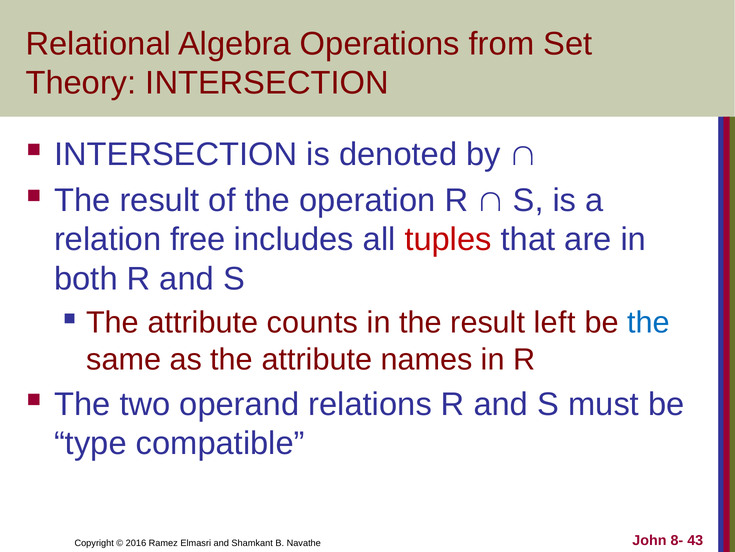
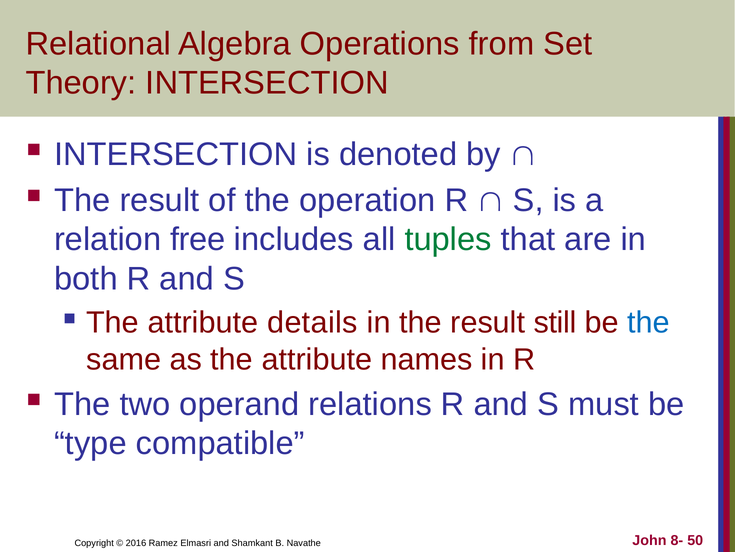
tuples colour: red -> green
counts: counts -> details
left: left -> still
43: 43 -> 50
